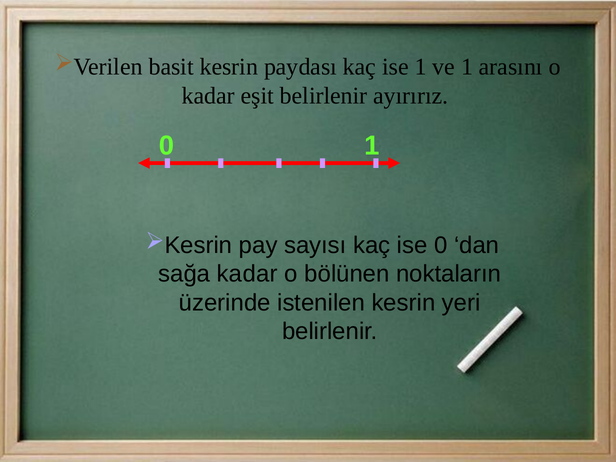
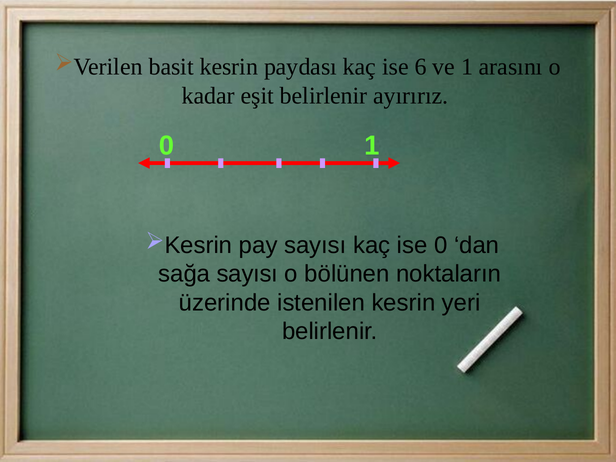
ise 1: 1 -> 6
sağa kadar: kadar -> sayısı
